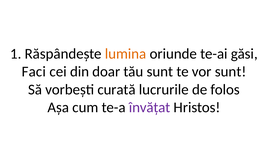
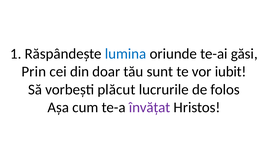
lumina colour: orange -> blue
Faci: Faci -> Prin
vor sunt: sunt -> iubit
curată: curată -> plăcut
